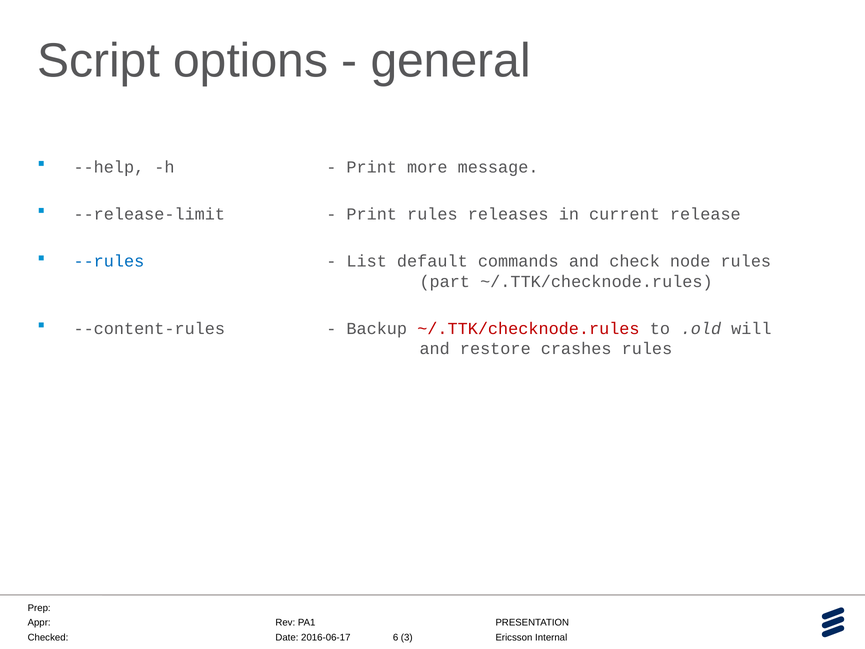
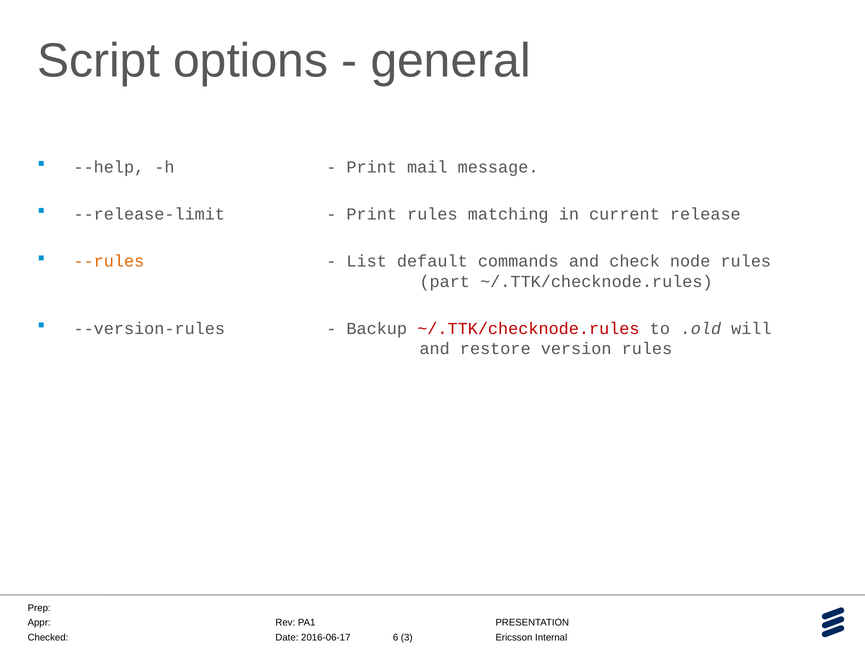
more: more -> mail
releases: releases -> matching
--rules colour: blue -> orange
--content-rules: --content-rules -> --version-rules
crashes: crashes -> version
